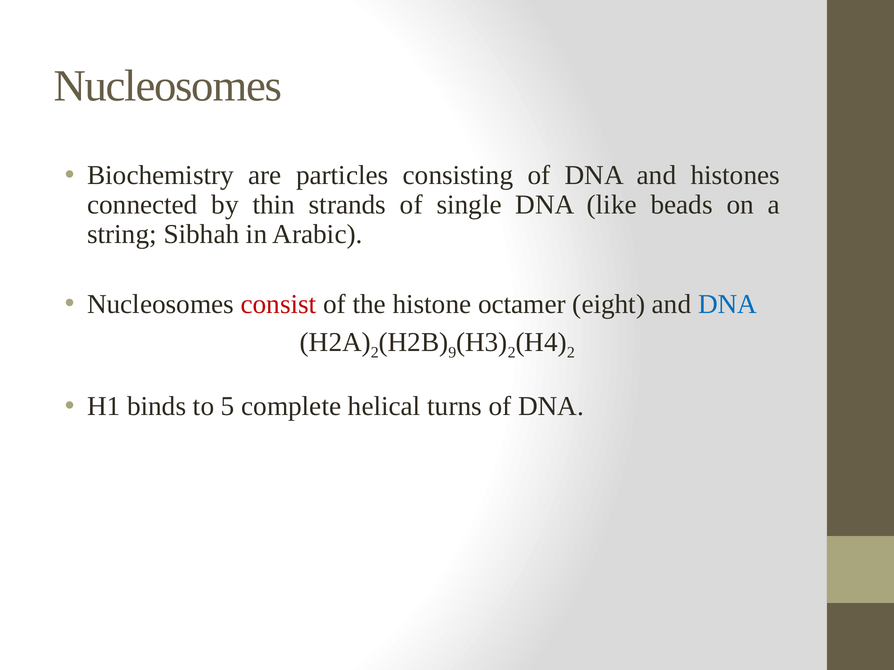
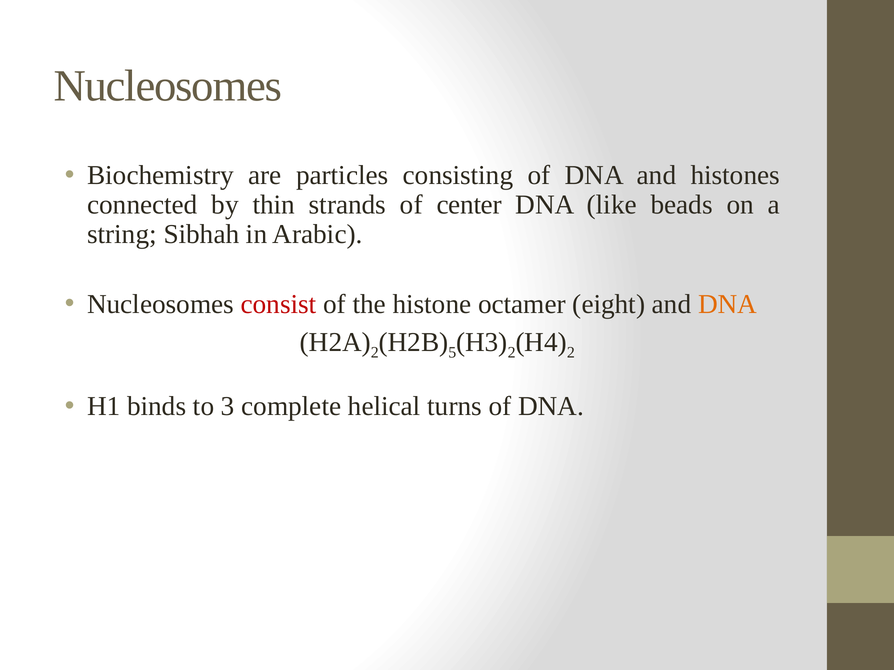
single: single -> center
DNA at (728, 304) colour: blue -> orange
9: 9 -> 5
5: 5 -> 3
